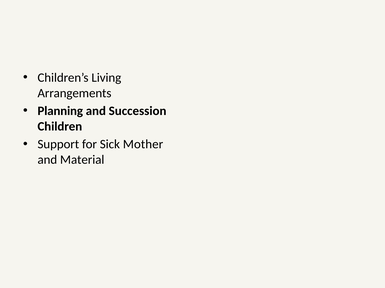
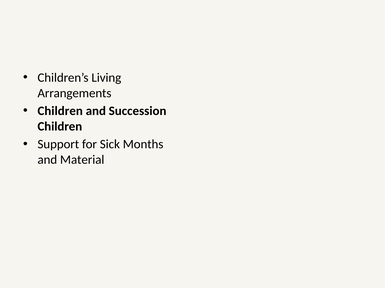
Planning at (60, 111): Planning -> Children
Mother: Mother -> Months
